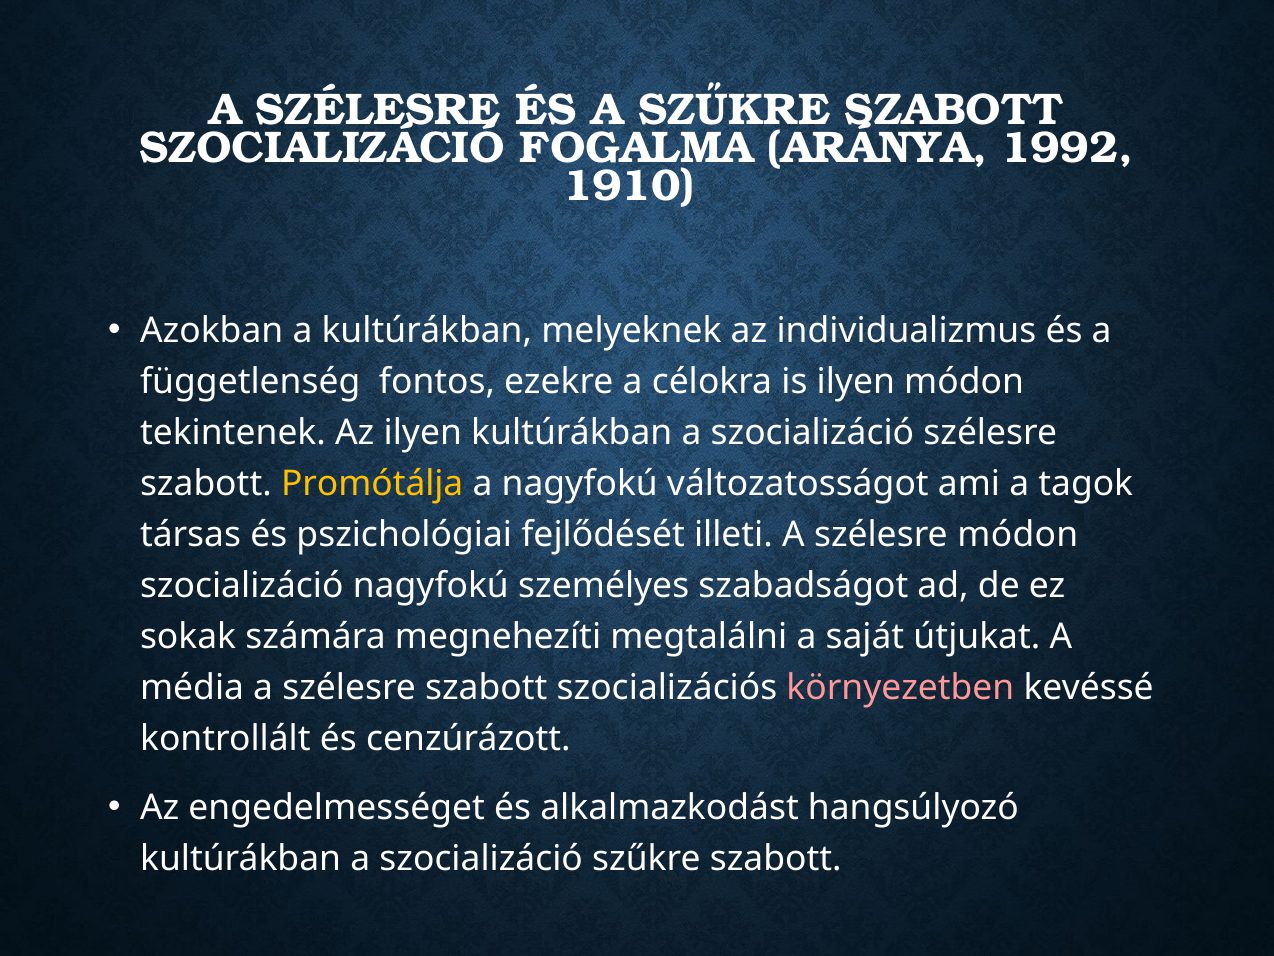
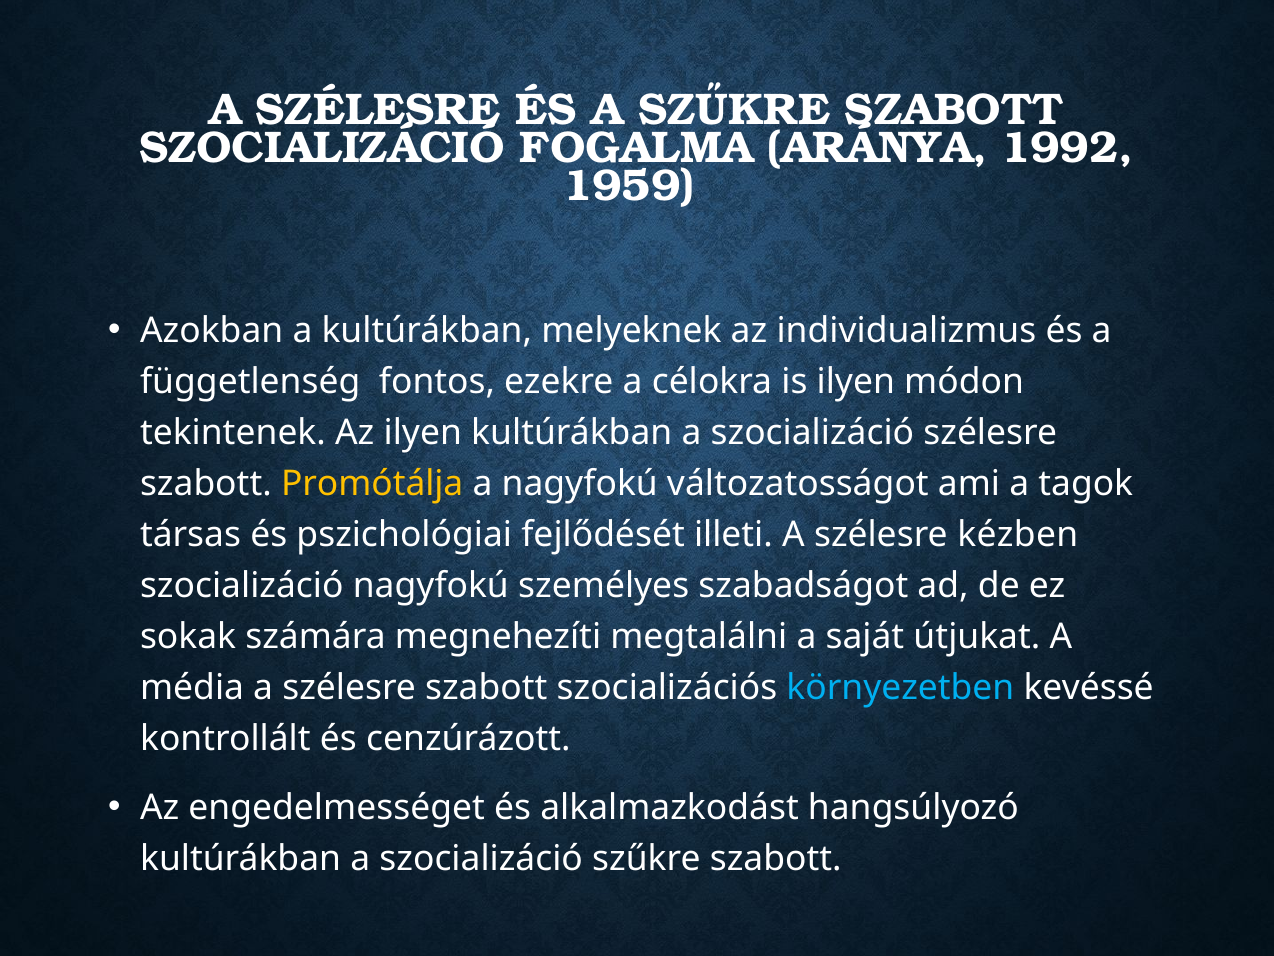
1910: 1910 -> 1959
szélesre módon: módon -> kézben
környezetben colour: pink -> light blue
